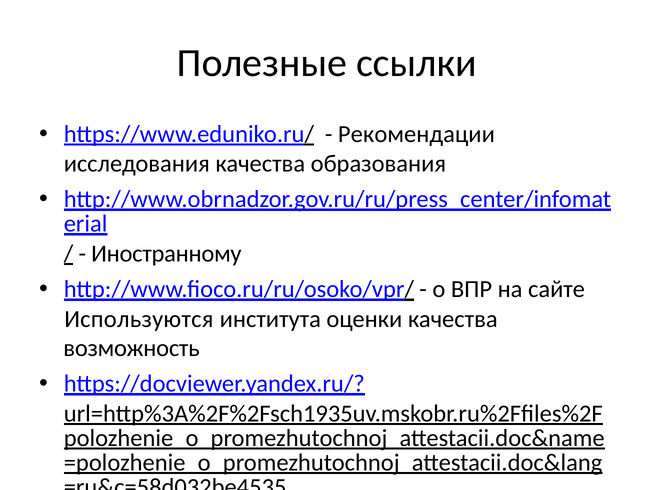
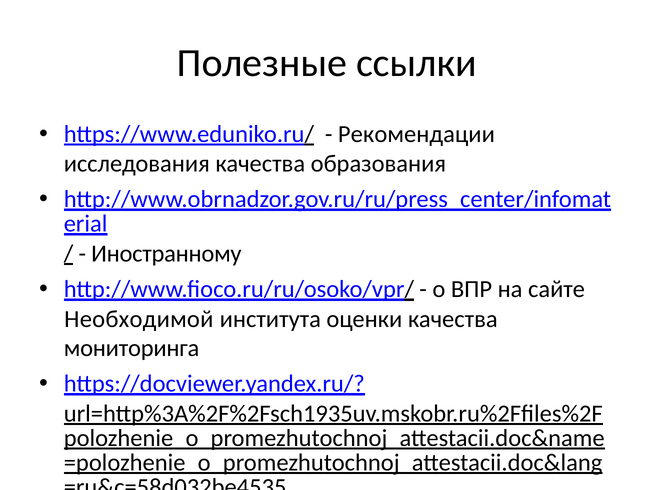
Используются: Используются -> Необходимой
возможность: возможность -> мониторинга
